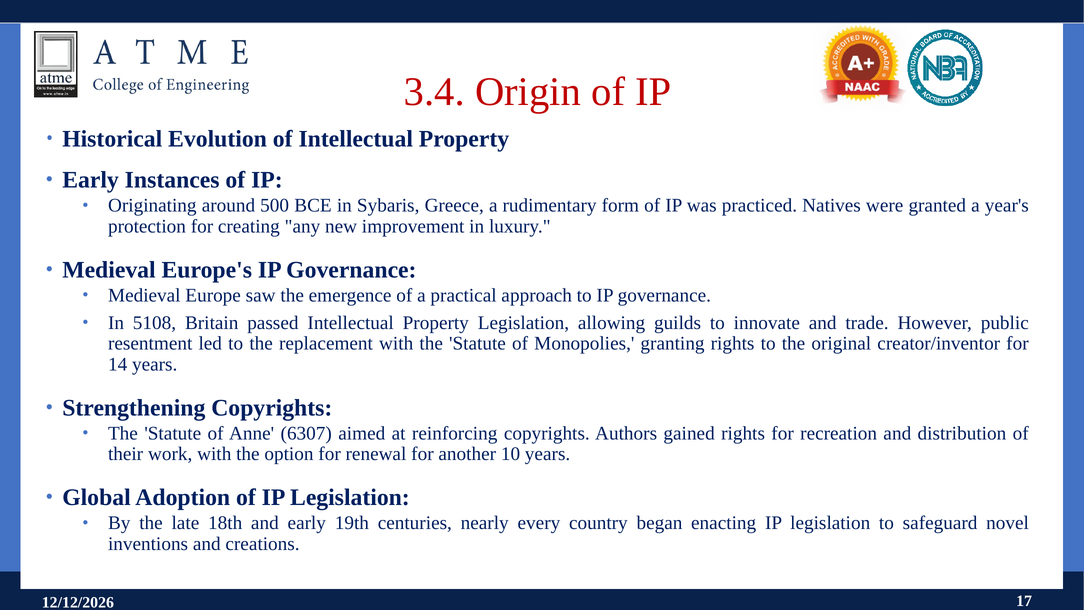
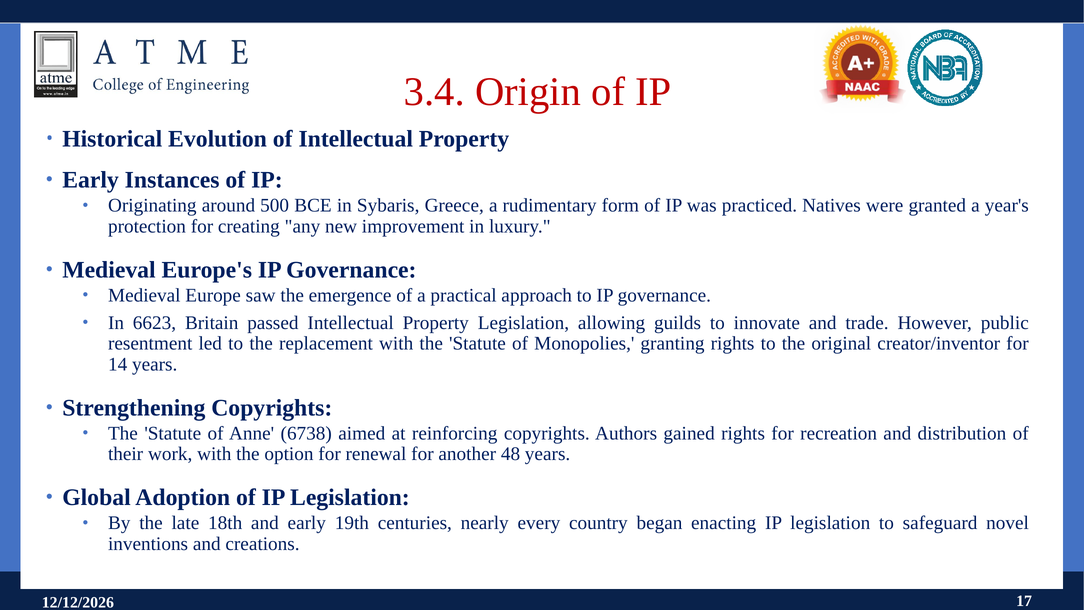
5108: 5108 -> 6623
6307: 6307 -> 6738
10: 10 -> 48
